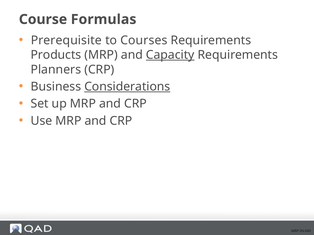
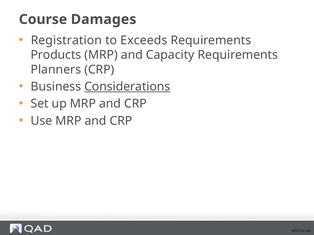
Formulas: Formulas -> Damages
Prerequisite: Prerequisite -> Registration
Courses: Courses -> Exceeds
Capacity underline: present -> none
